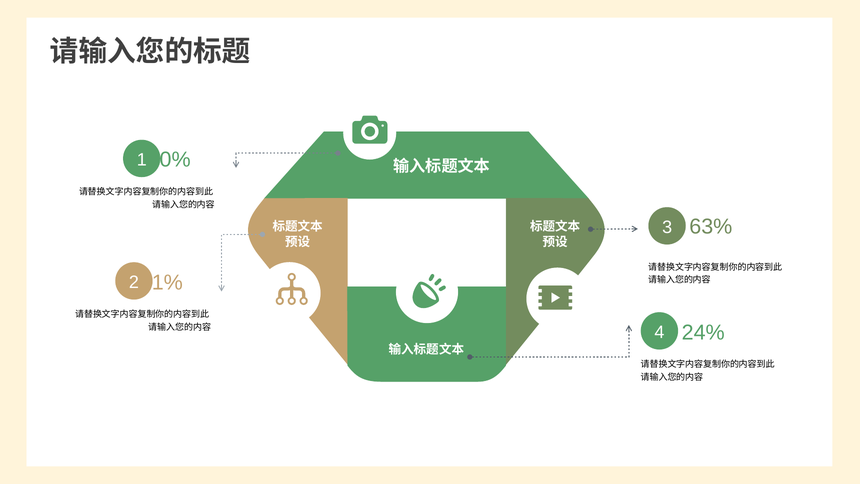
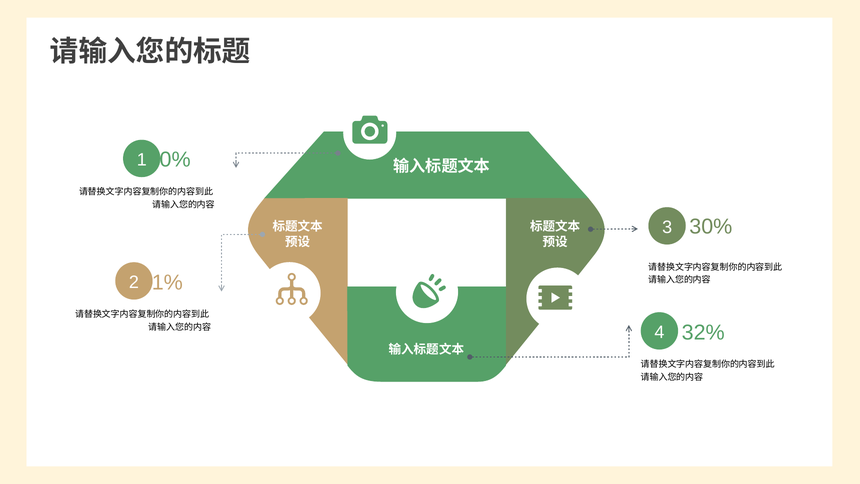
63%: 63% -> 30%
24%: 24% -> 32%
